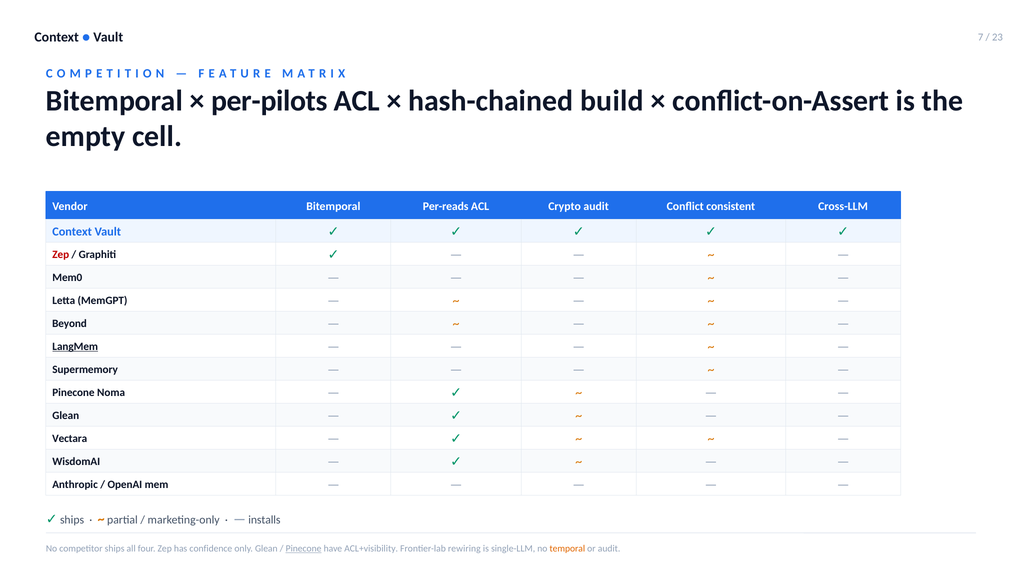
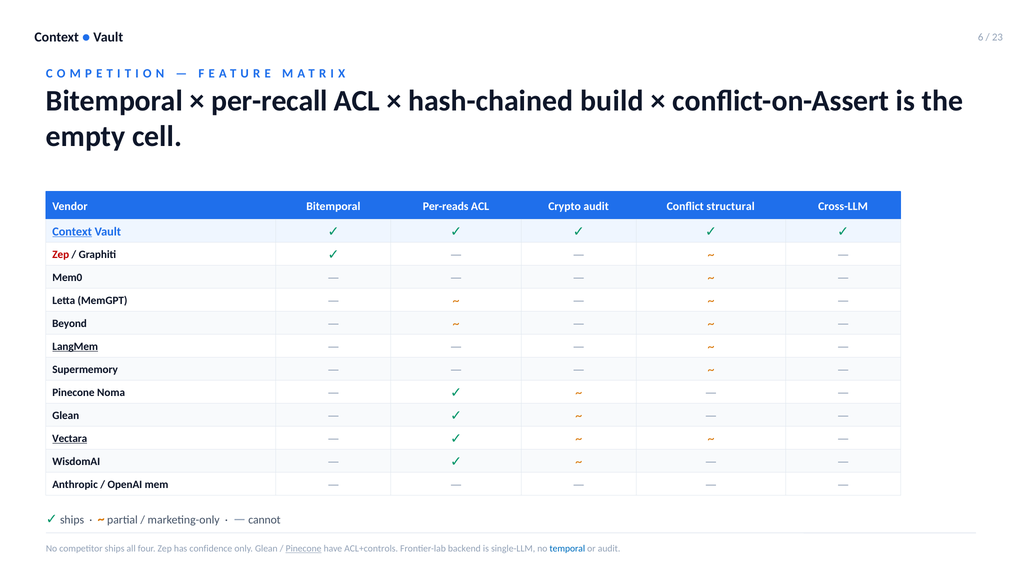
7: 7 -> 6
per-pilots: per-pilots -> per-recall
consistent: consistent -> structural
Context at (72, 232) underline: none -> present
Vectara underline: none -> present
installs: installs -> cannot
ACL+visibility: ACL+visibility -> ACL+controls
rewiring: rewiring -> backend
temporal colour: orange -> blue
